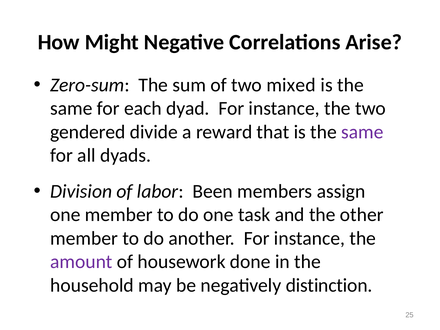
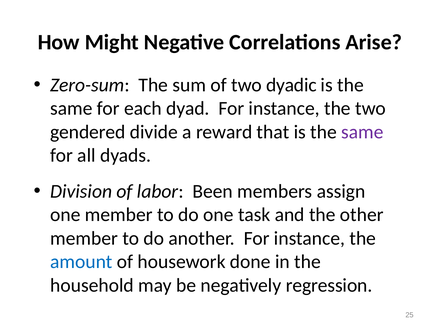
mixed: mixed -> dyadic
amount colour: purple -> blue
distinction: distinction -> regression
